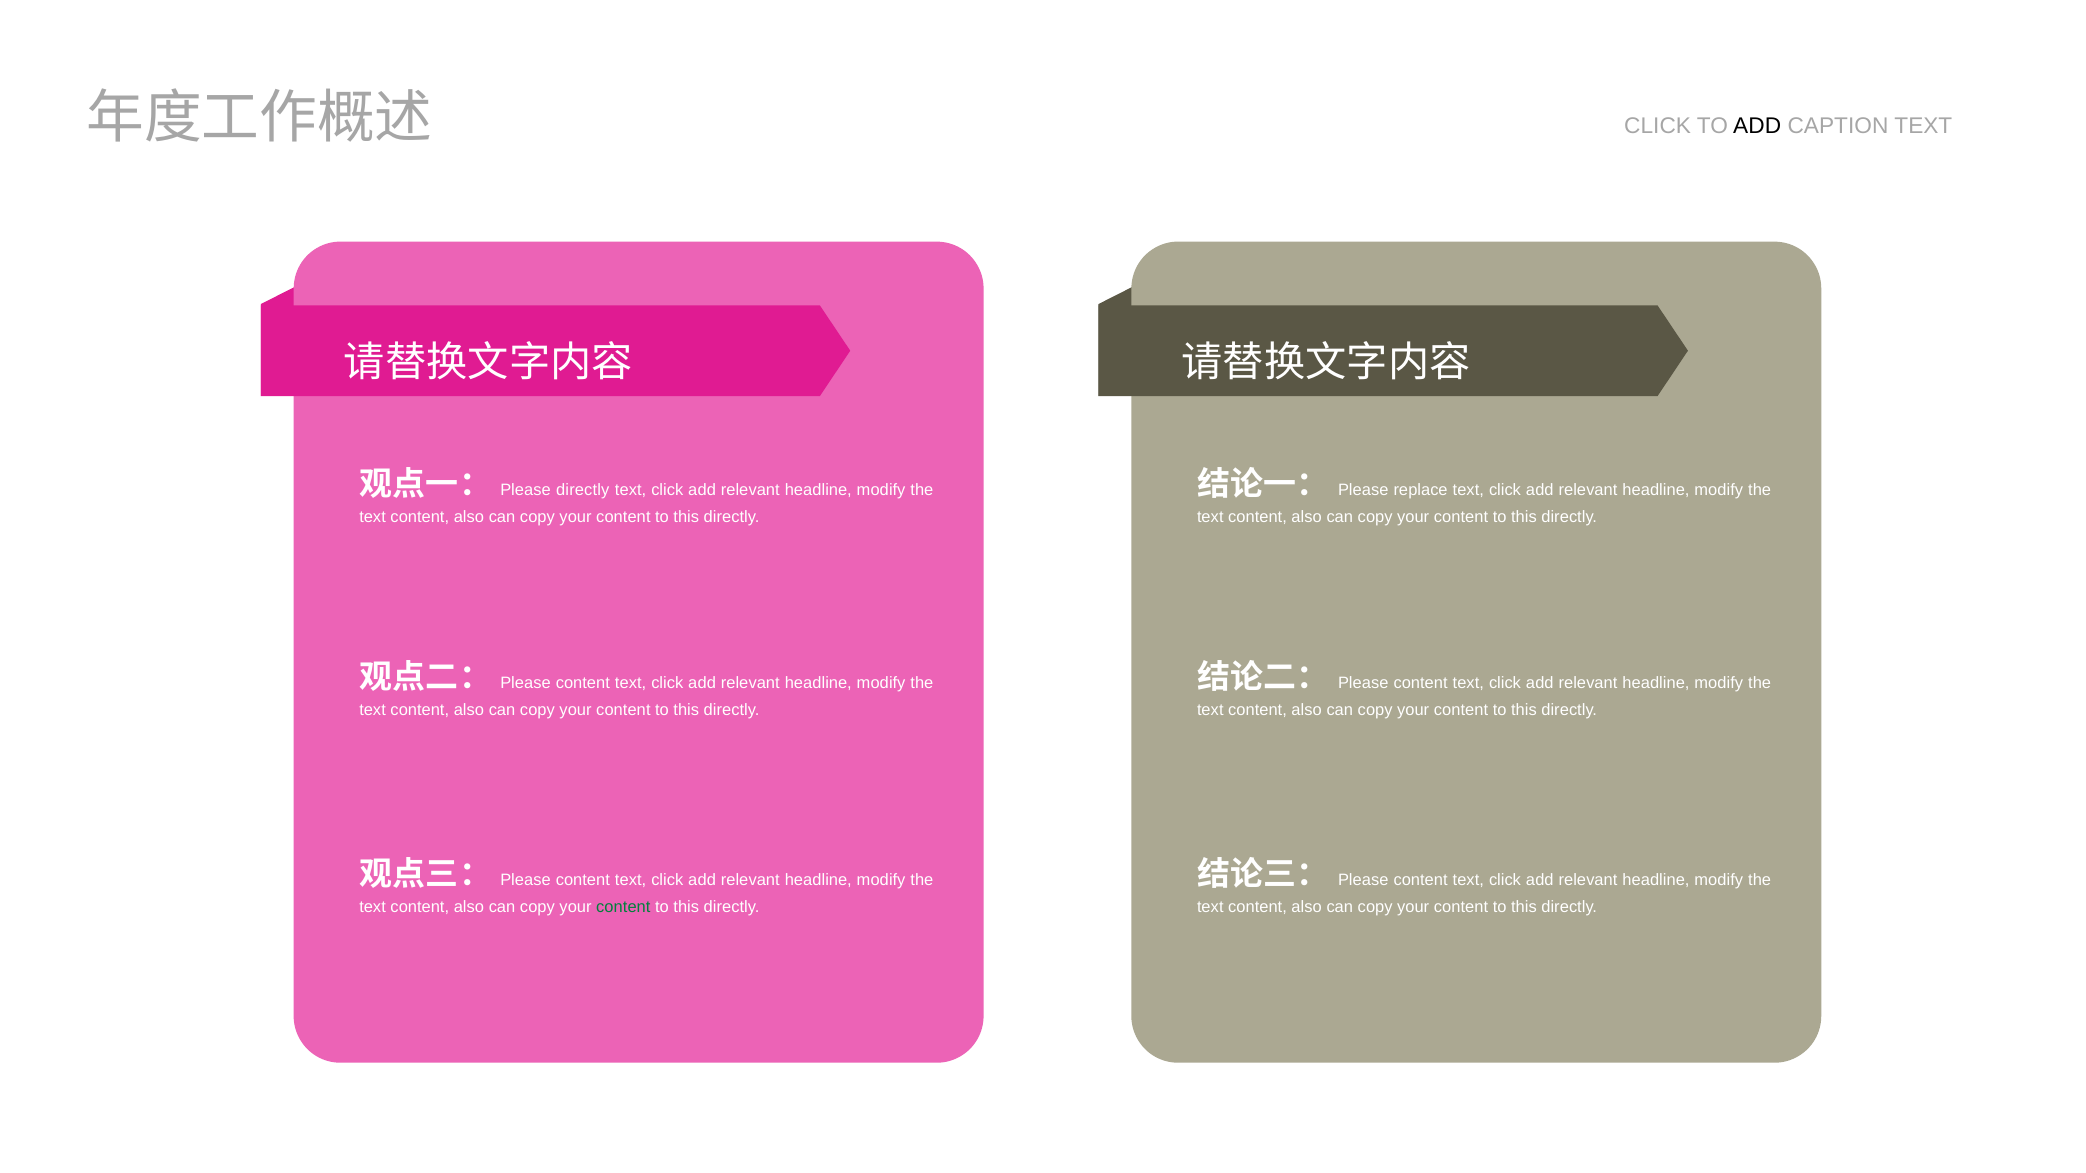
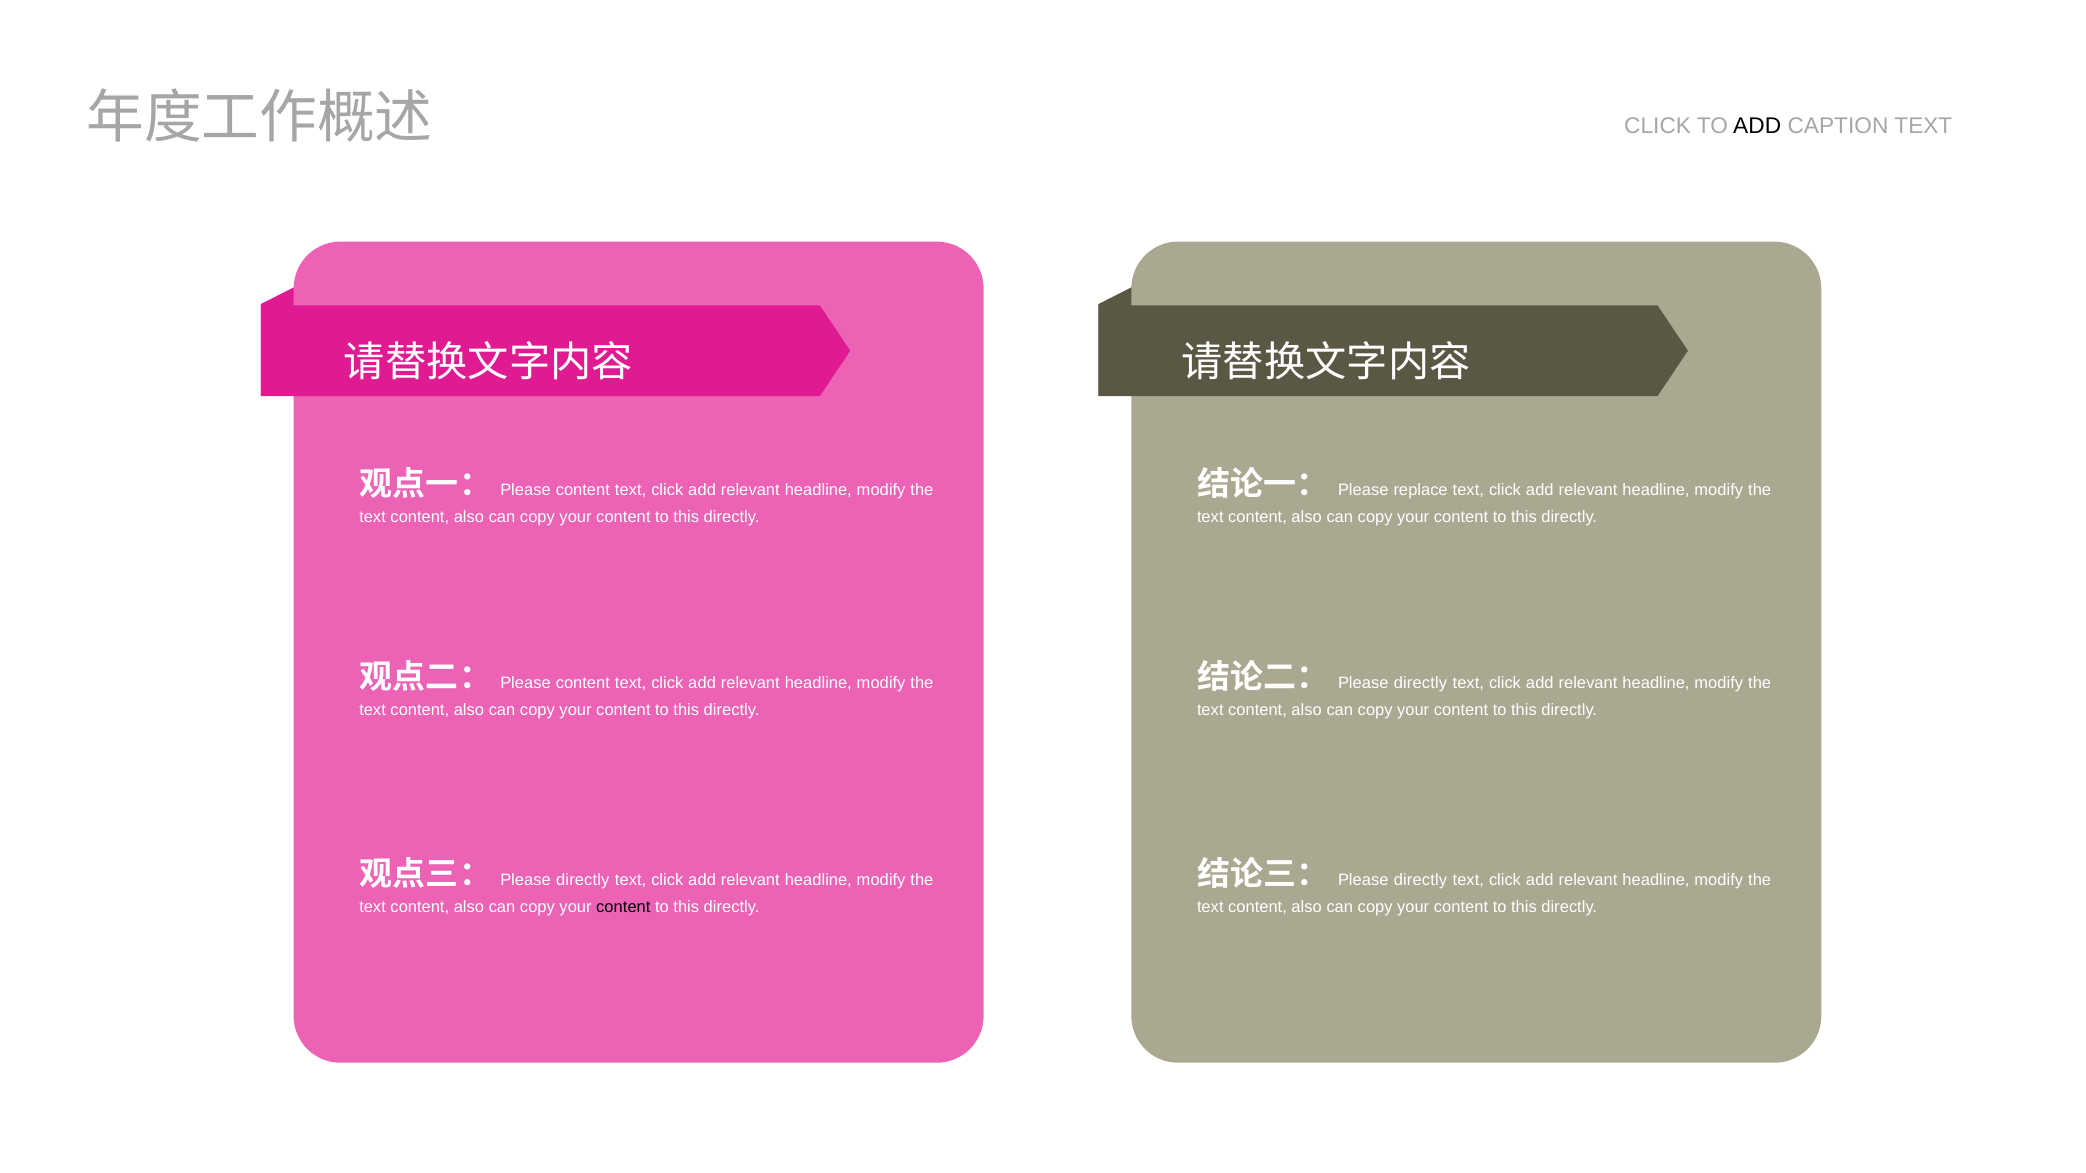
directly at (583, 491): directly -> content
content at (1421, 683): content -> directly
content at (583, 881): content -> directly
content at (1421, 881): content -> directly
content at (623, 908) colour: green -> black
